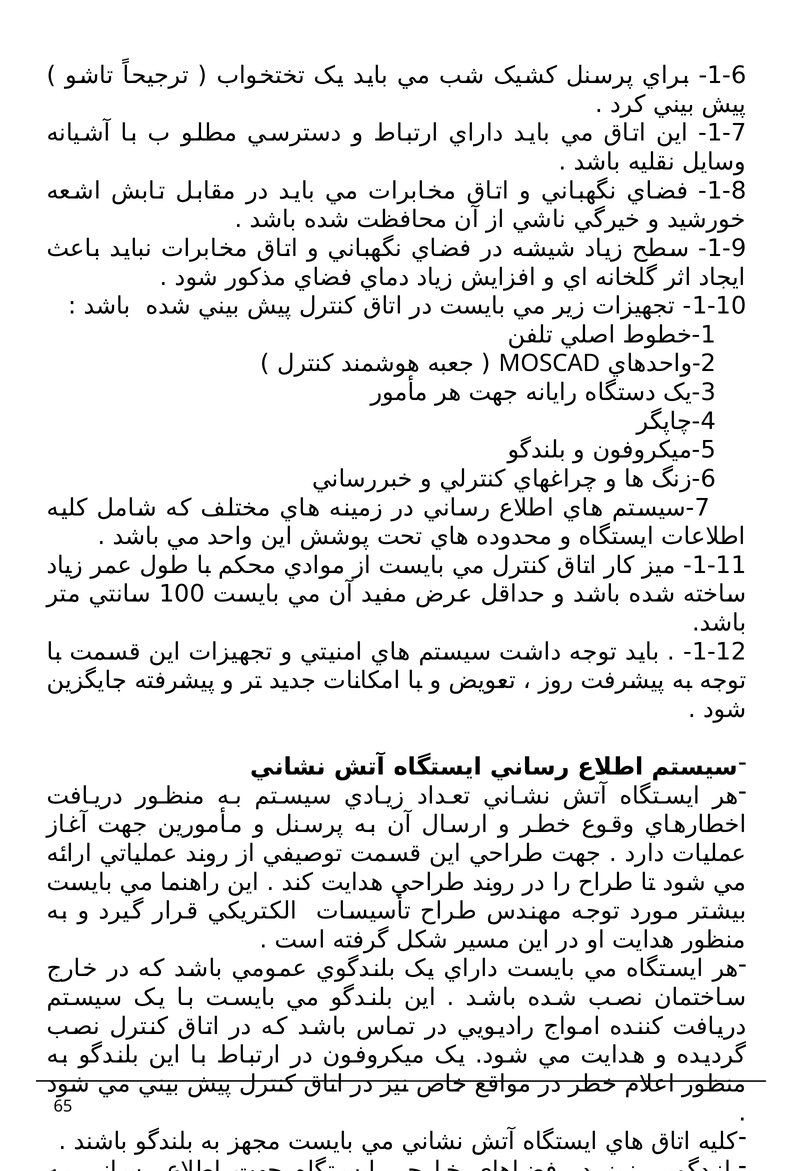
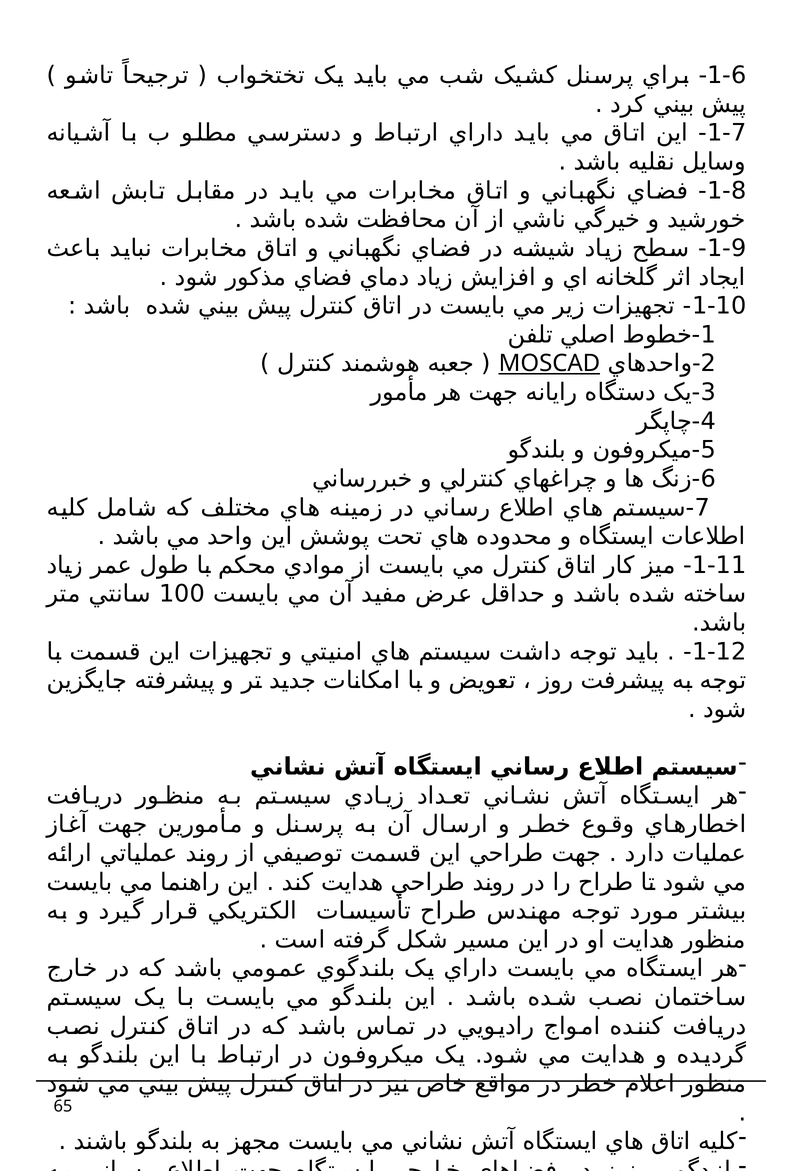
MOSCAD underline: none -> present
